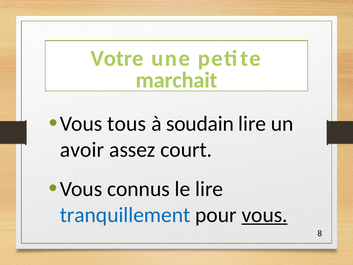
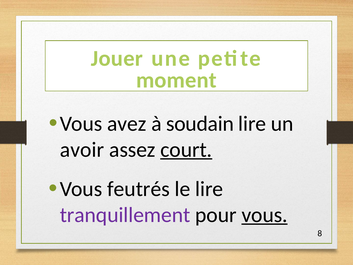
Votre: Votre -> Jouer
marchait: marchait -> moment
tous: tous -> avez
court underline: none -> present
connus: connus -> feutrés
tranquillement colour: blue -> purple
